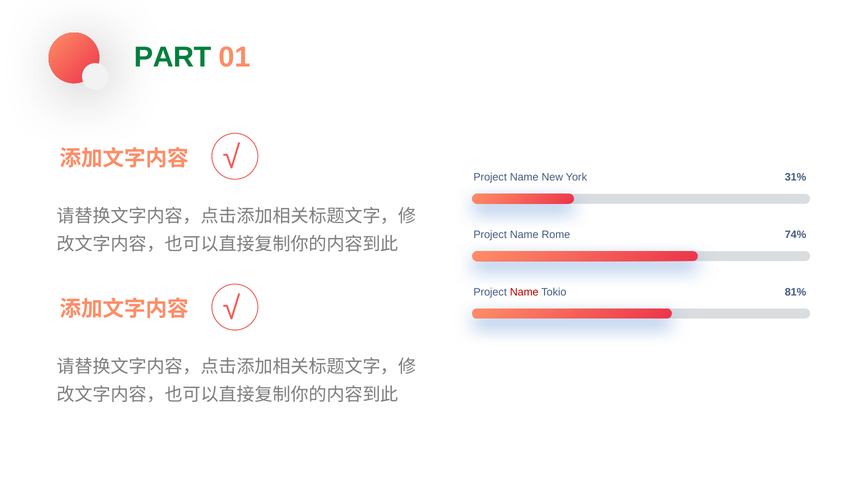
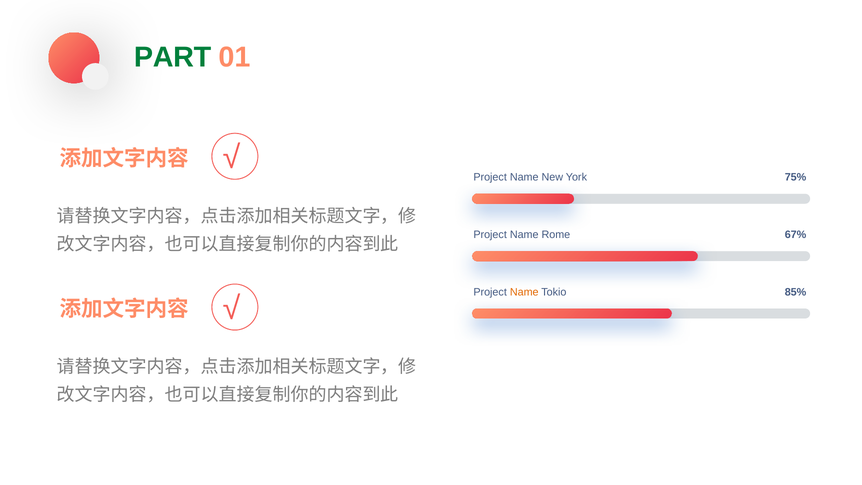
31%: 31% -> 75%
74%: 74% -> 67%
Name at (524, 292) colour: red -> orange
81%: 81% -> 85%
